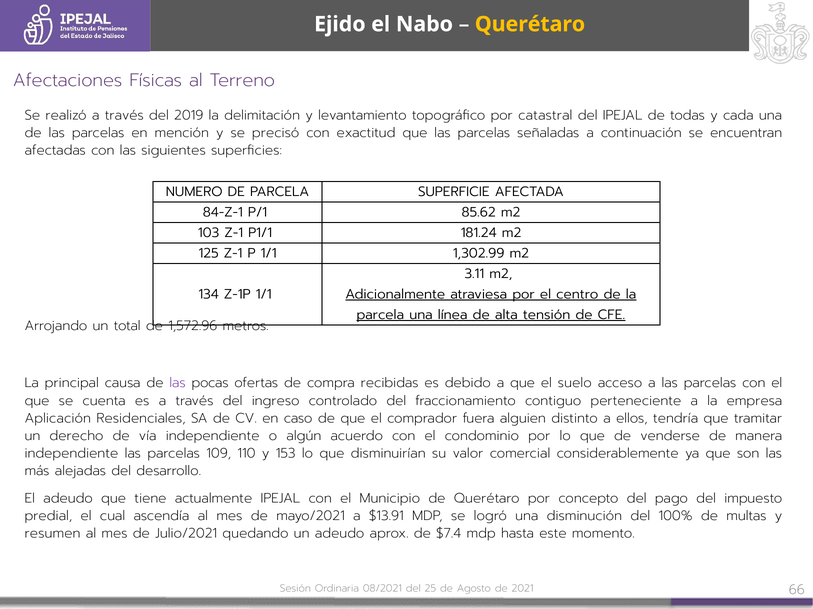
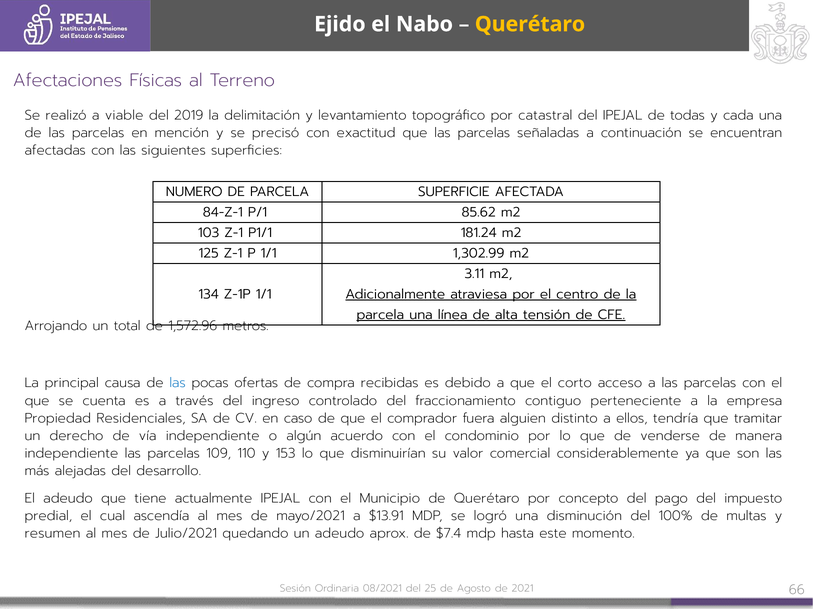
realizó a través: través -> viable
las at (178, 383) colour: purple -> blue
suelo: suelo -> corto
Aplicación: Aplicación -> Propiedad
